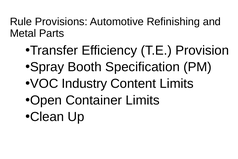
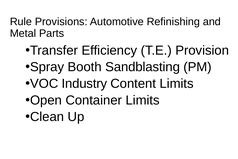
Specification: Specification -> Sandblasting
